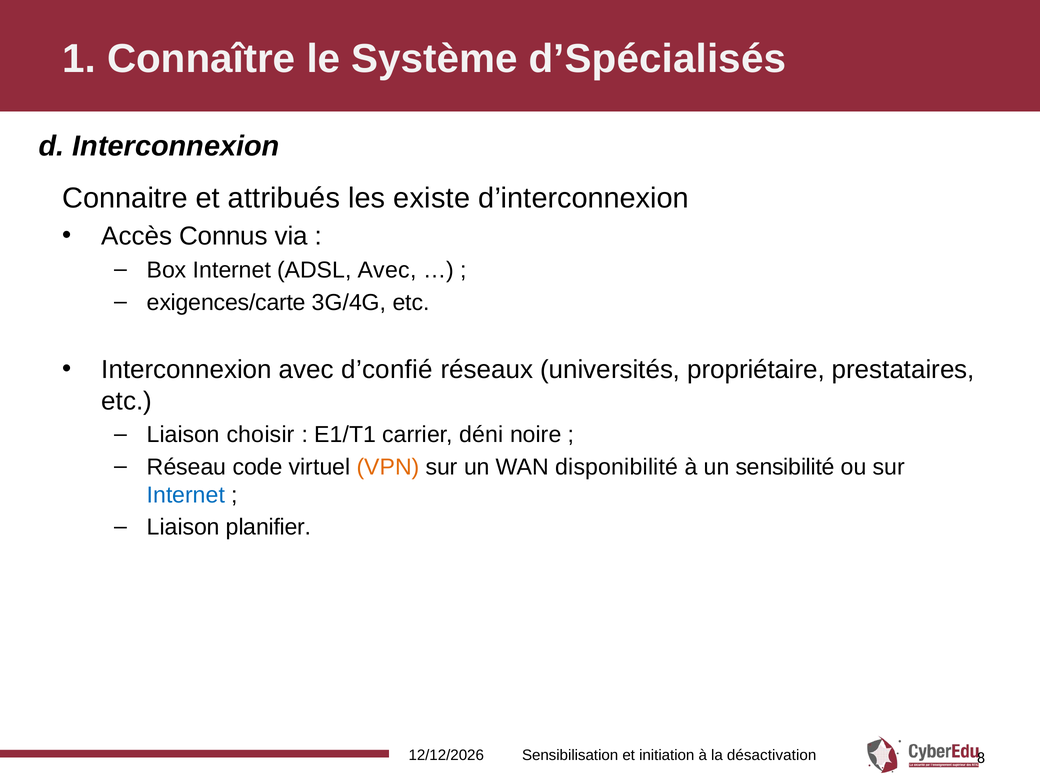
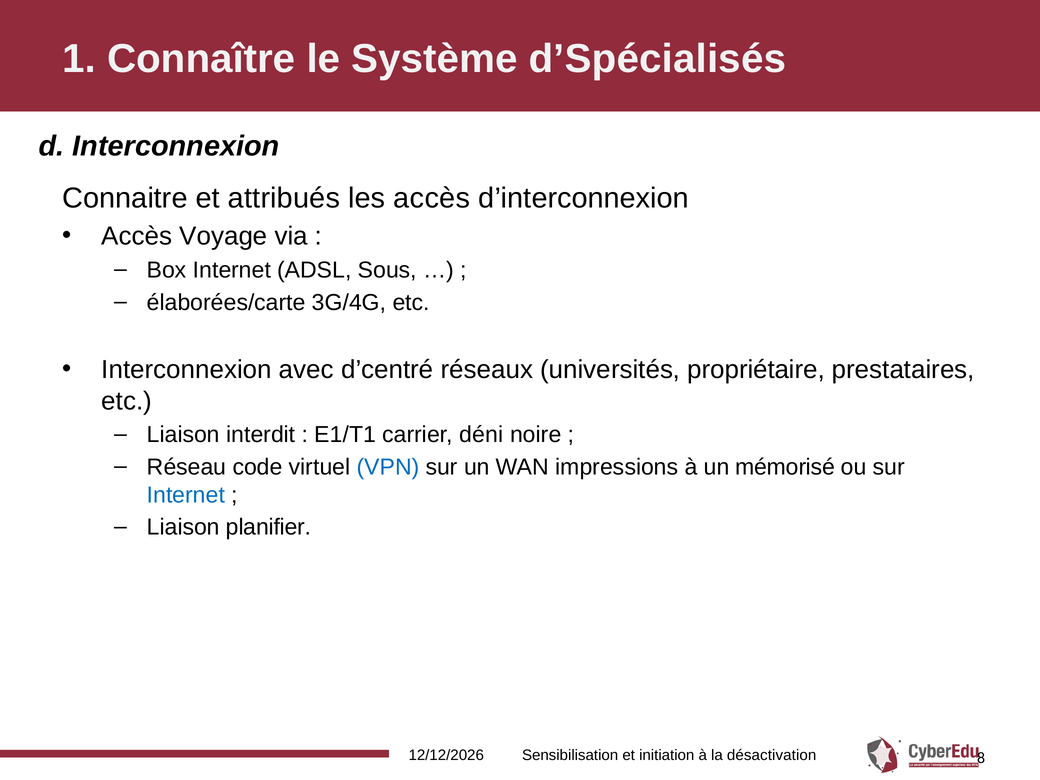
les existe: existe -> accès
Connus: Connus -> Voyage
ADSL Avec: Avec -> Sous
exigences/carte: exigences/carte -> élaborées/carte
d’confié: d’confié -> d’centré
choisir: choisir -> interdit
VPN colour: orange -> blue
disponibilité: disponibilité -> impressions
sensibilité: sensibilité -> mémorisé
